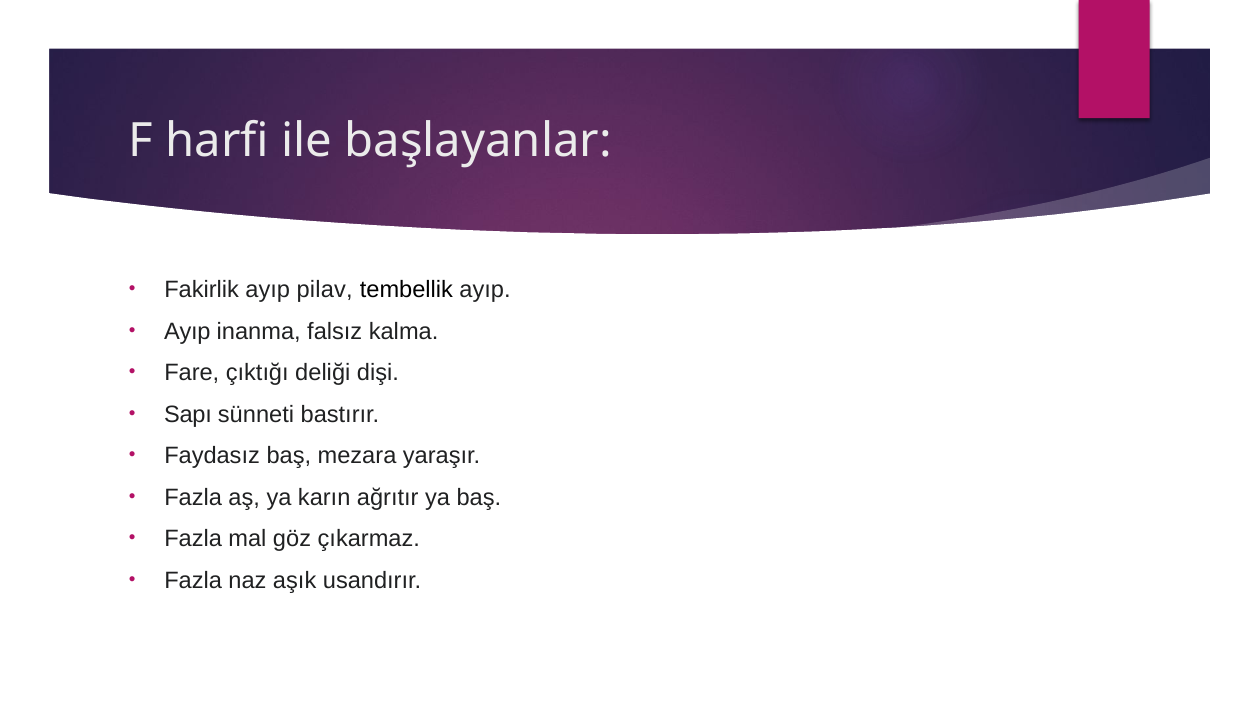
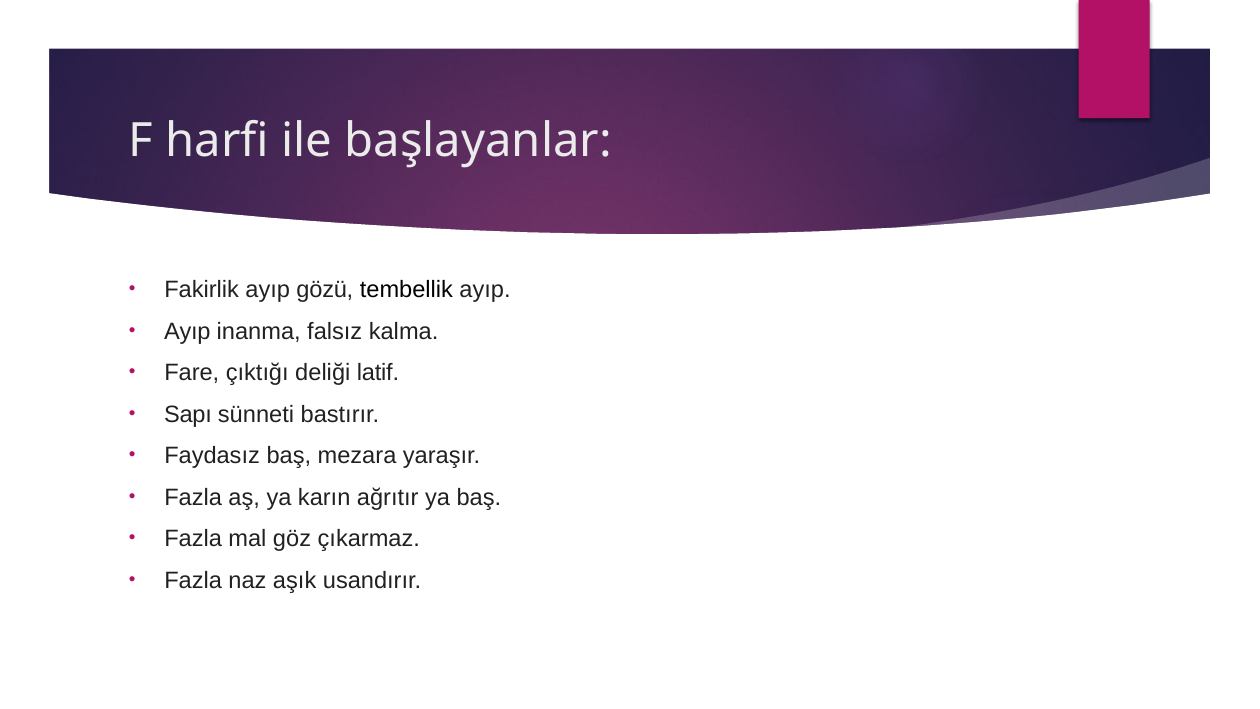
pilav: pilav -> gözü
dişi: dişi -> latif
